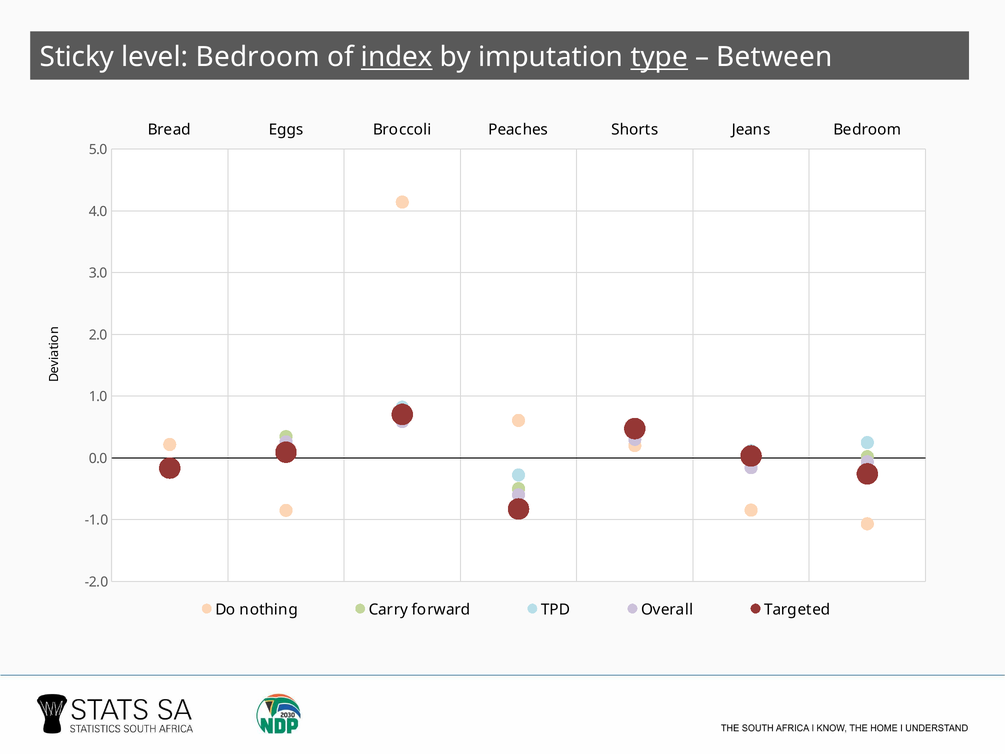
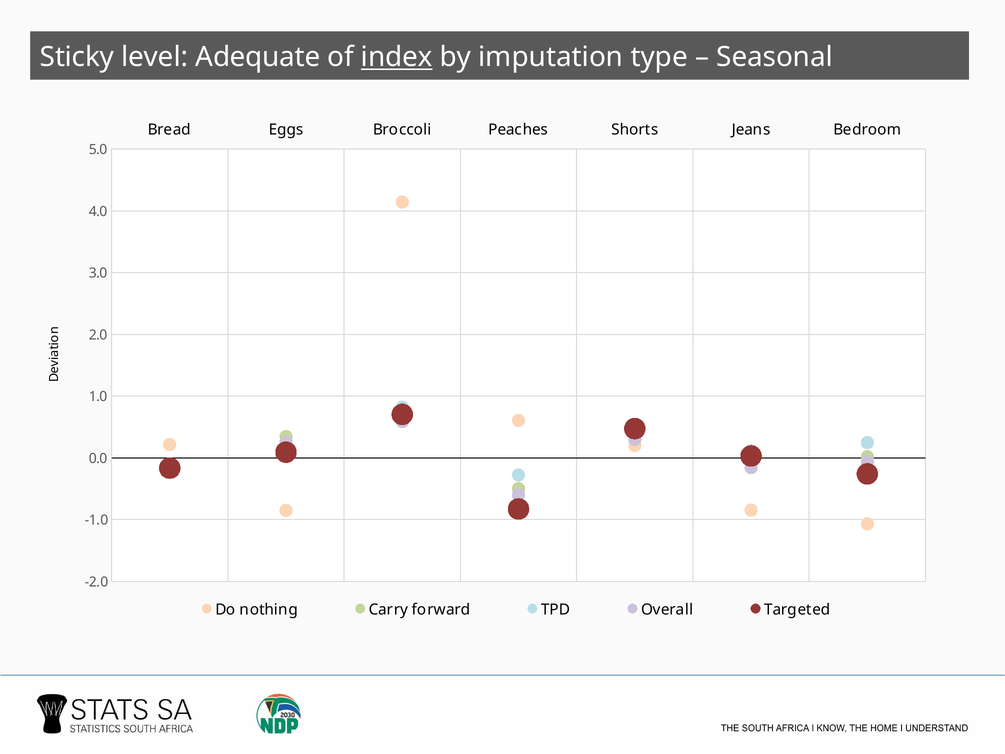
level Bedroom: Bedroom -> Adequate
type underline: present -> none
Between: Between -> Seasonal
